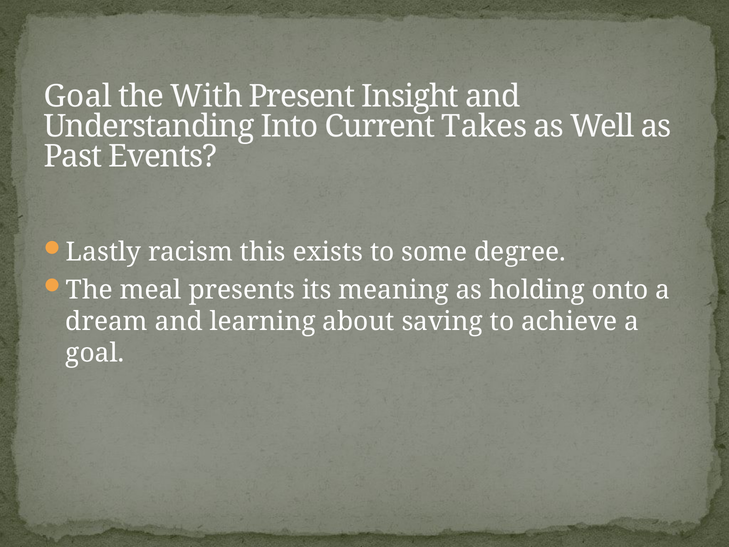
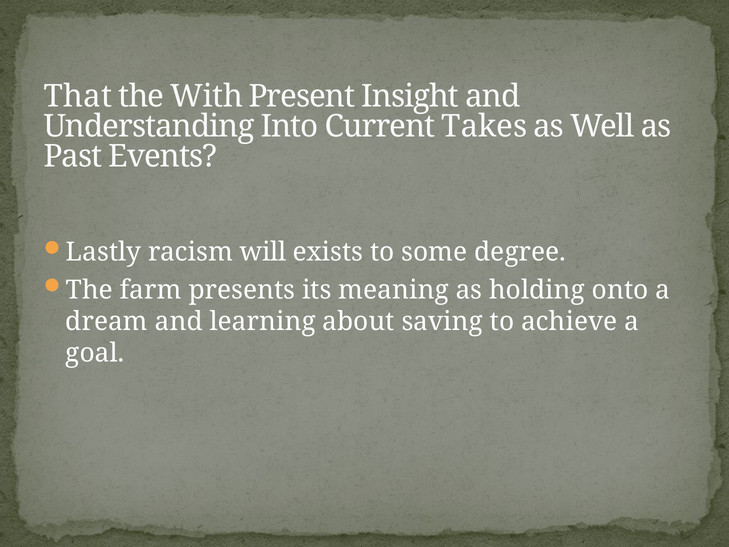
Goal at (78, 96): Goal -> That
this: this -> will
meal: meal -> farm
